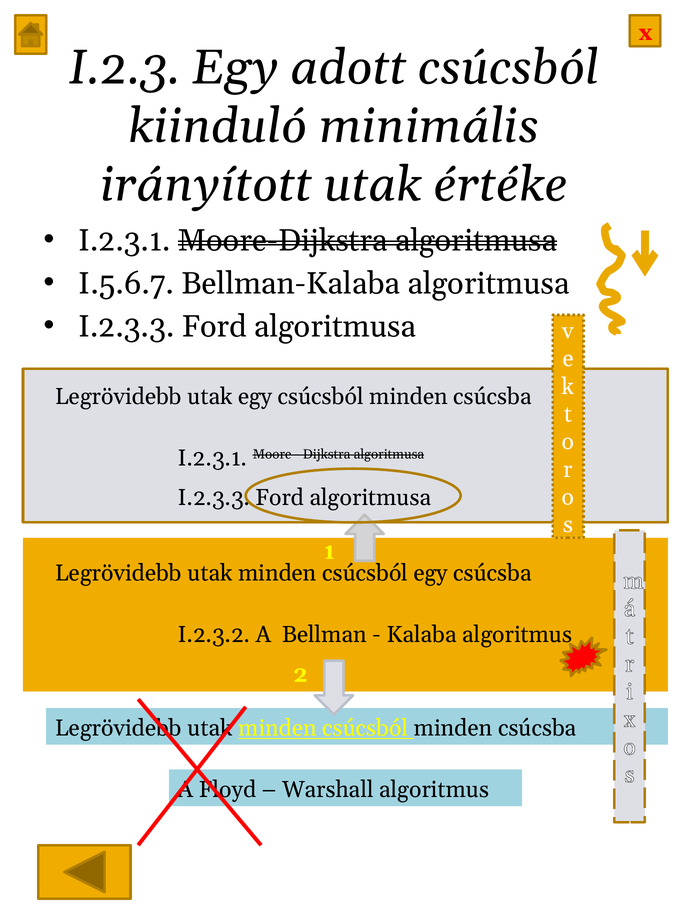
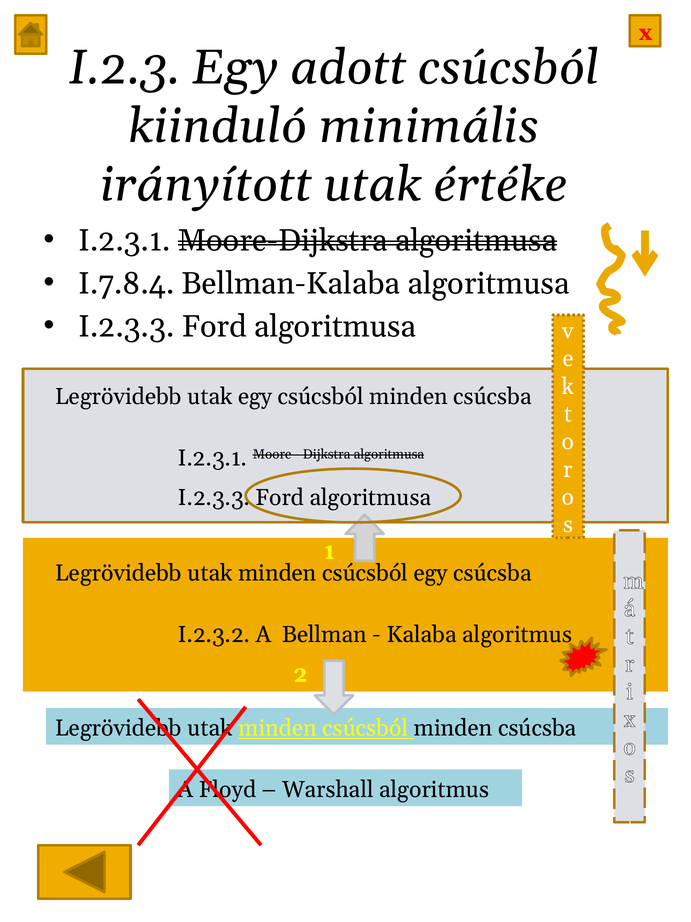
I.5.6.7: I.5.6.7 -> I.7.8.4
